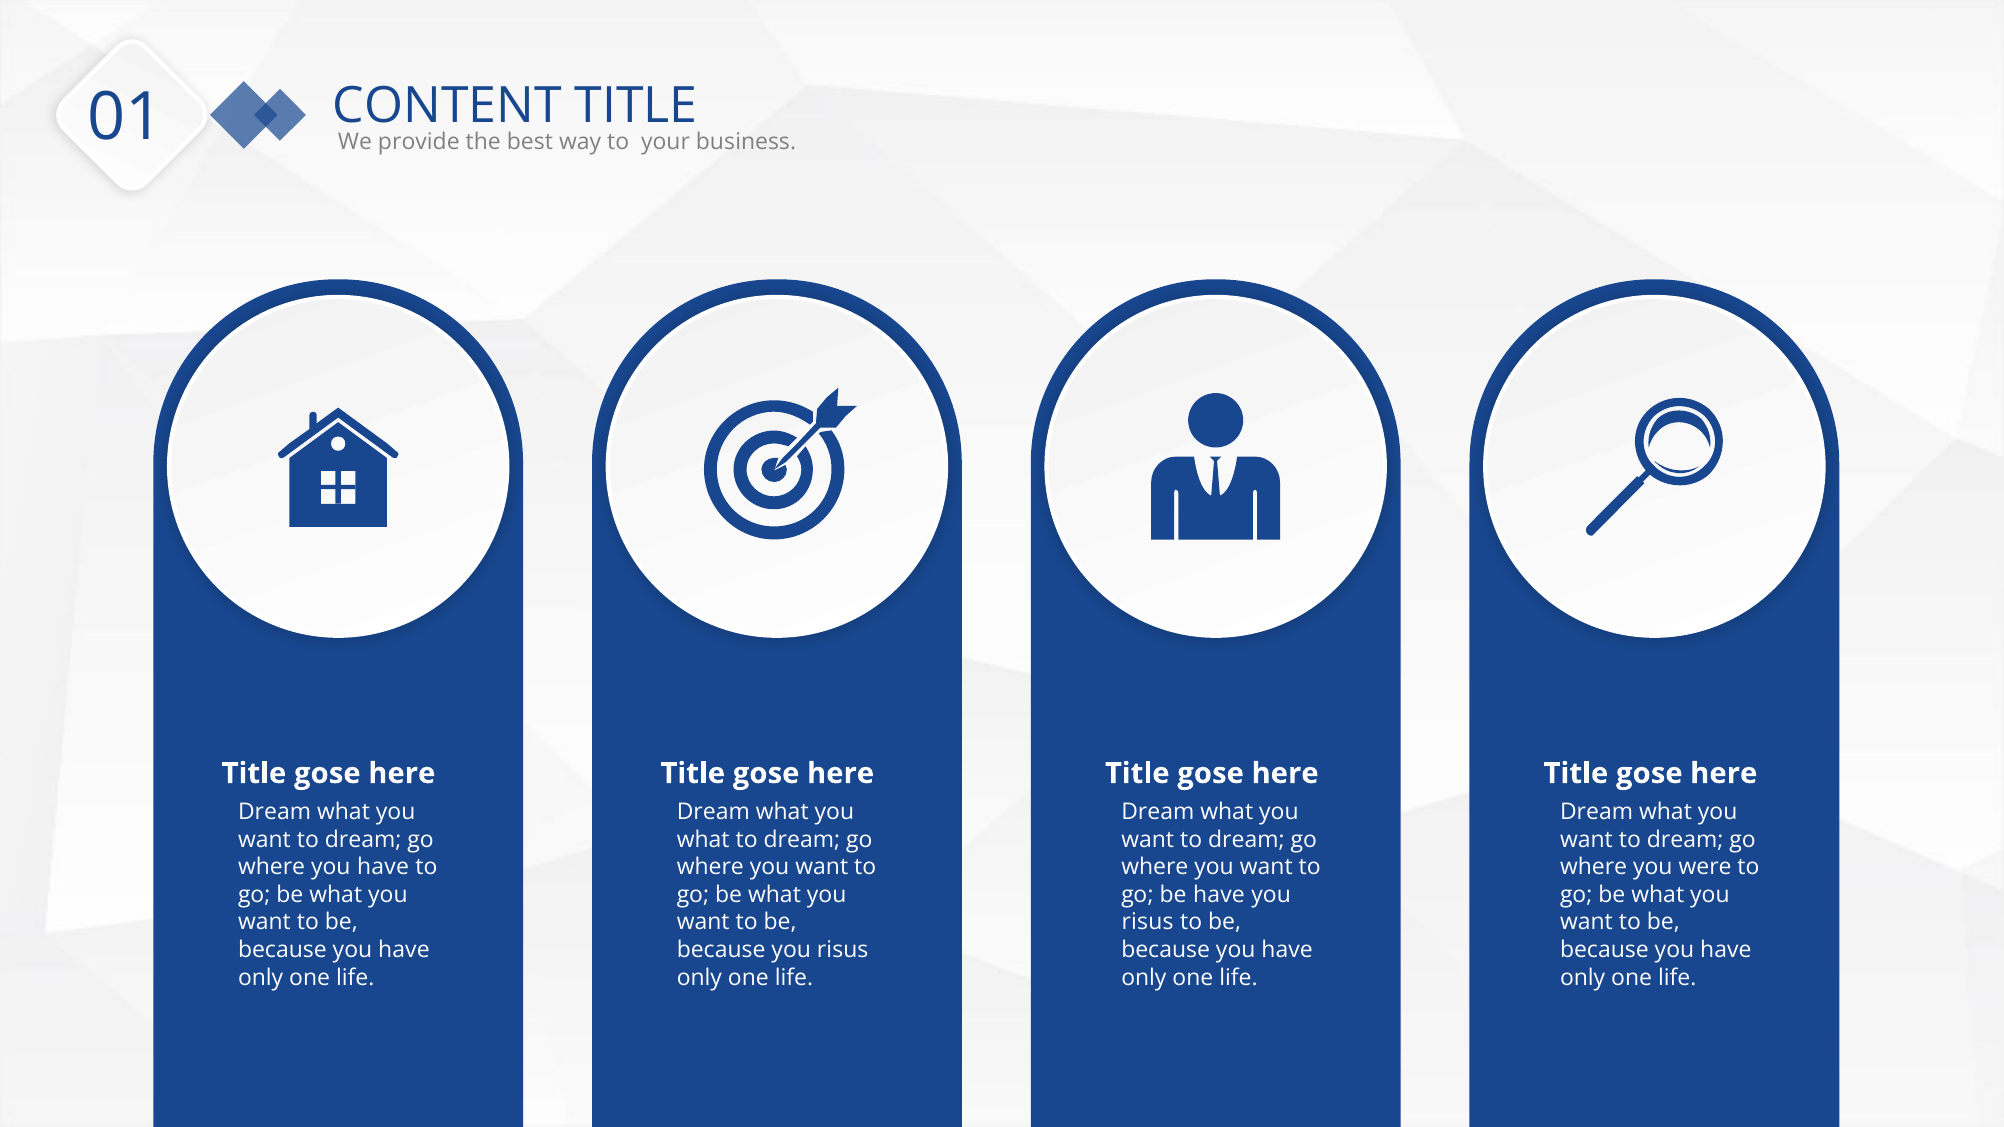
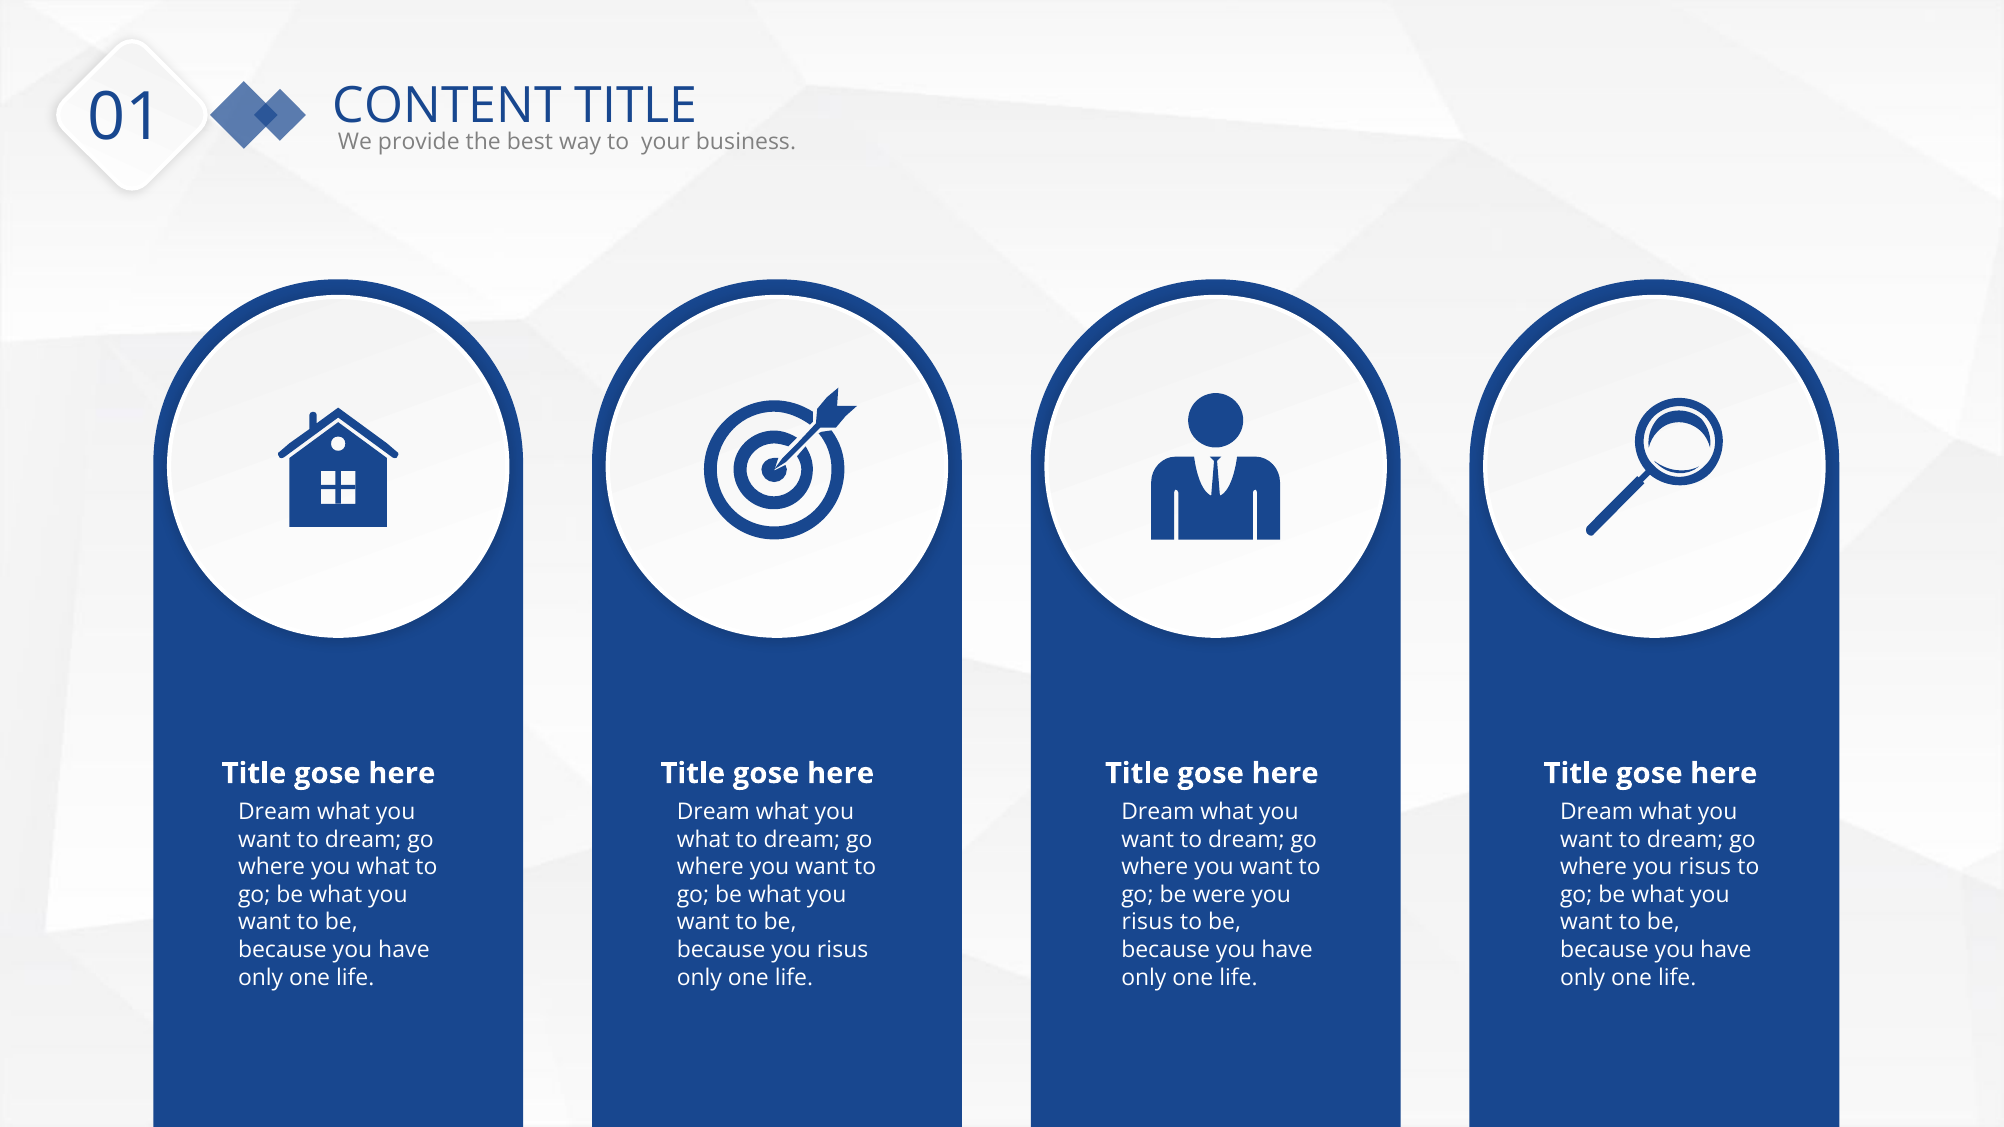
where you have: have -> what
where you were: were -> risus
be have: have -> were
